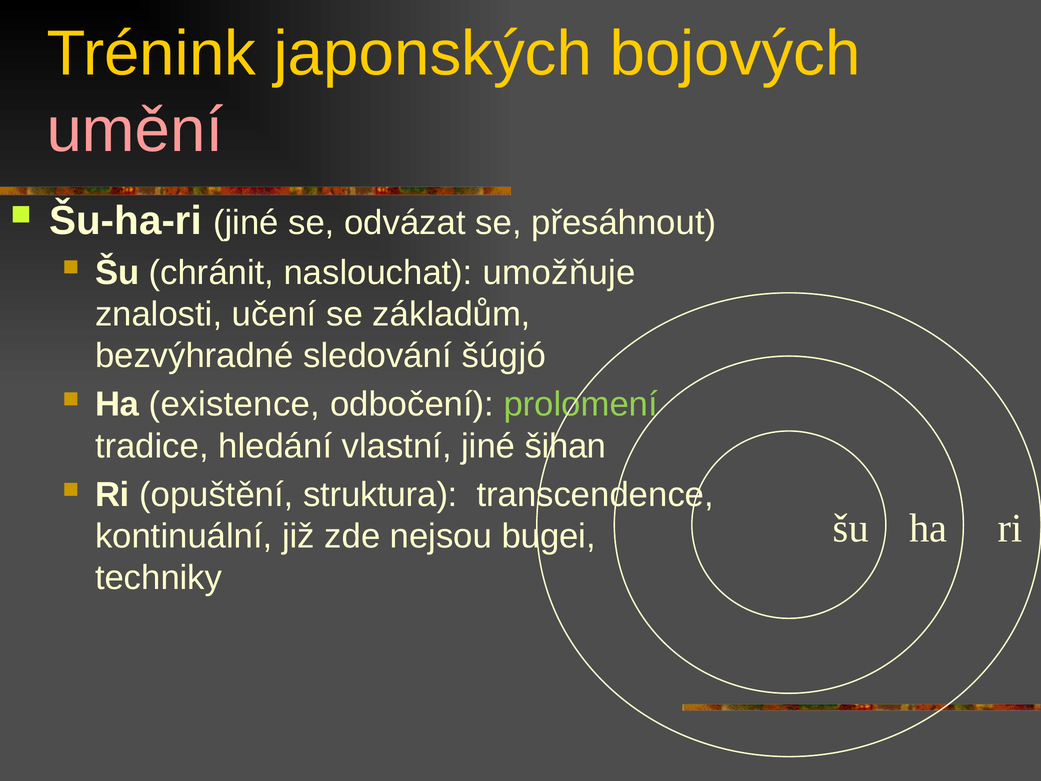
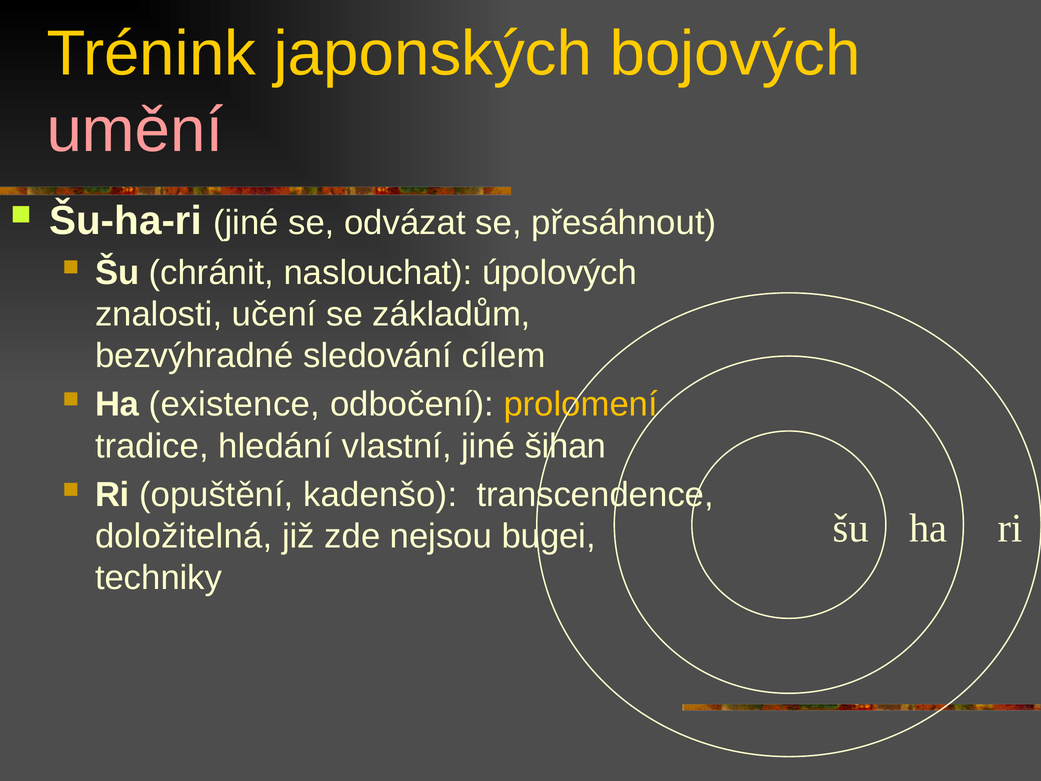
umožňuje: umožňuje -> úpolových
šúgjó: šúgjó -> cílem
prolomení colour: light green -> yellow
struktura: struktura -> kadenšo
kontinuální: kontinuální -> doložitelná
